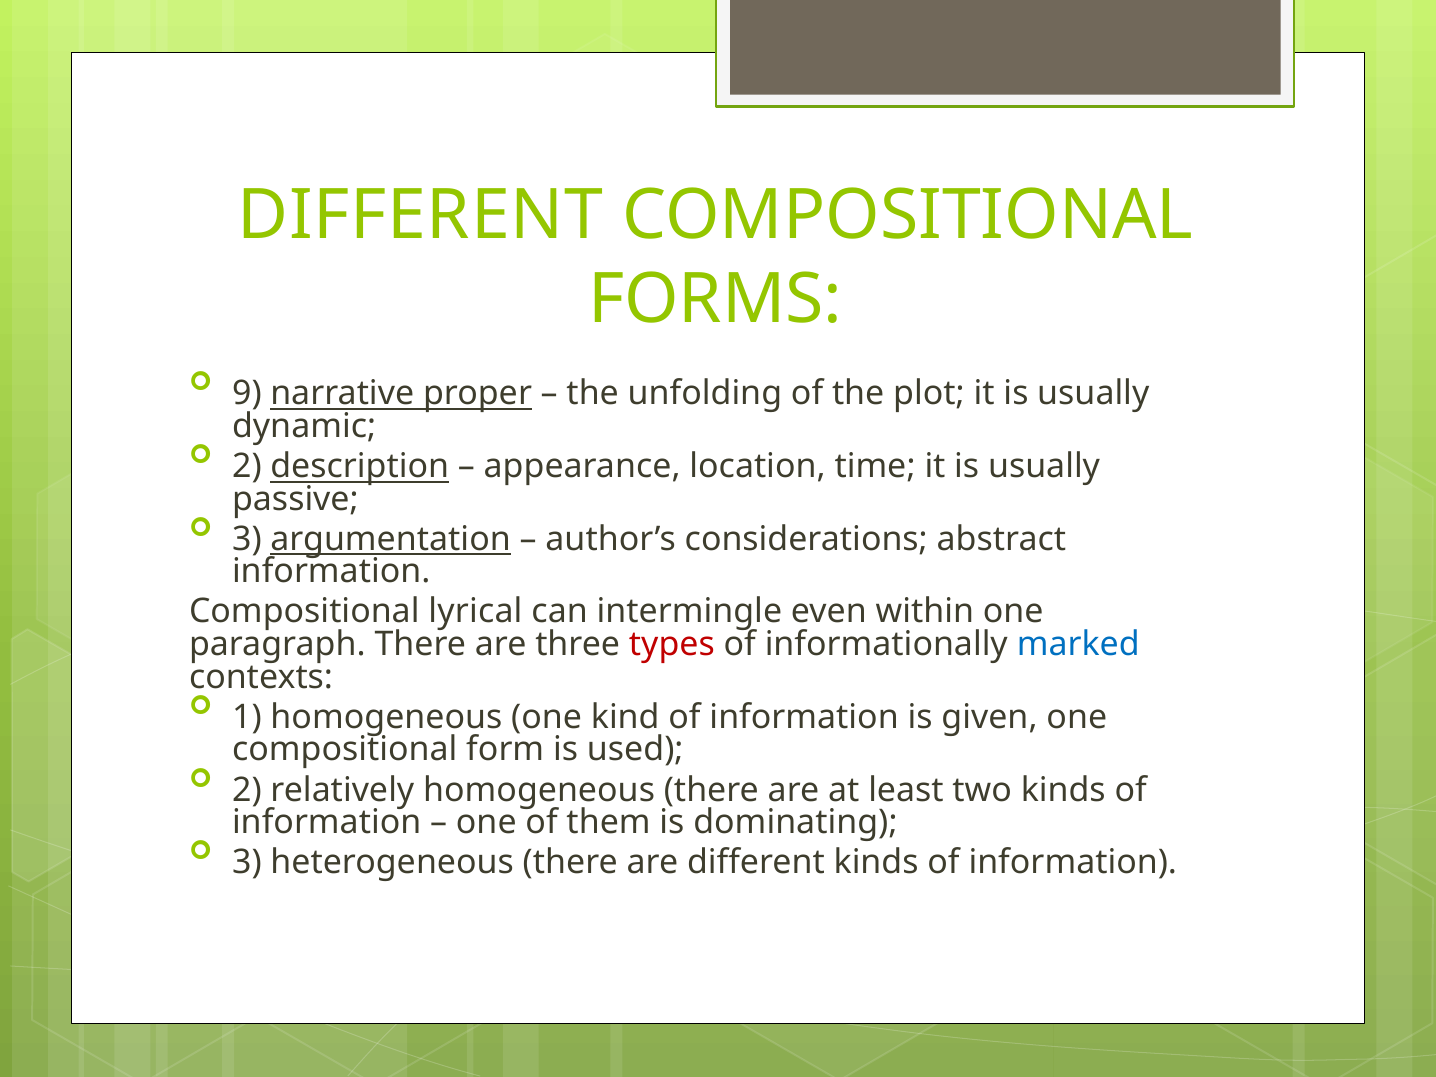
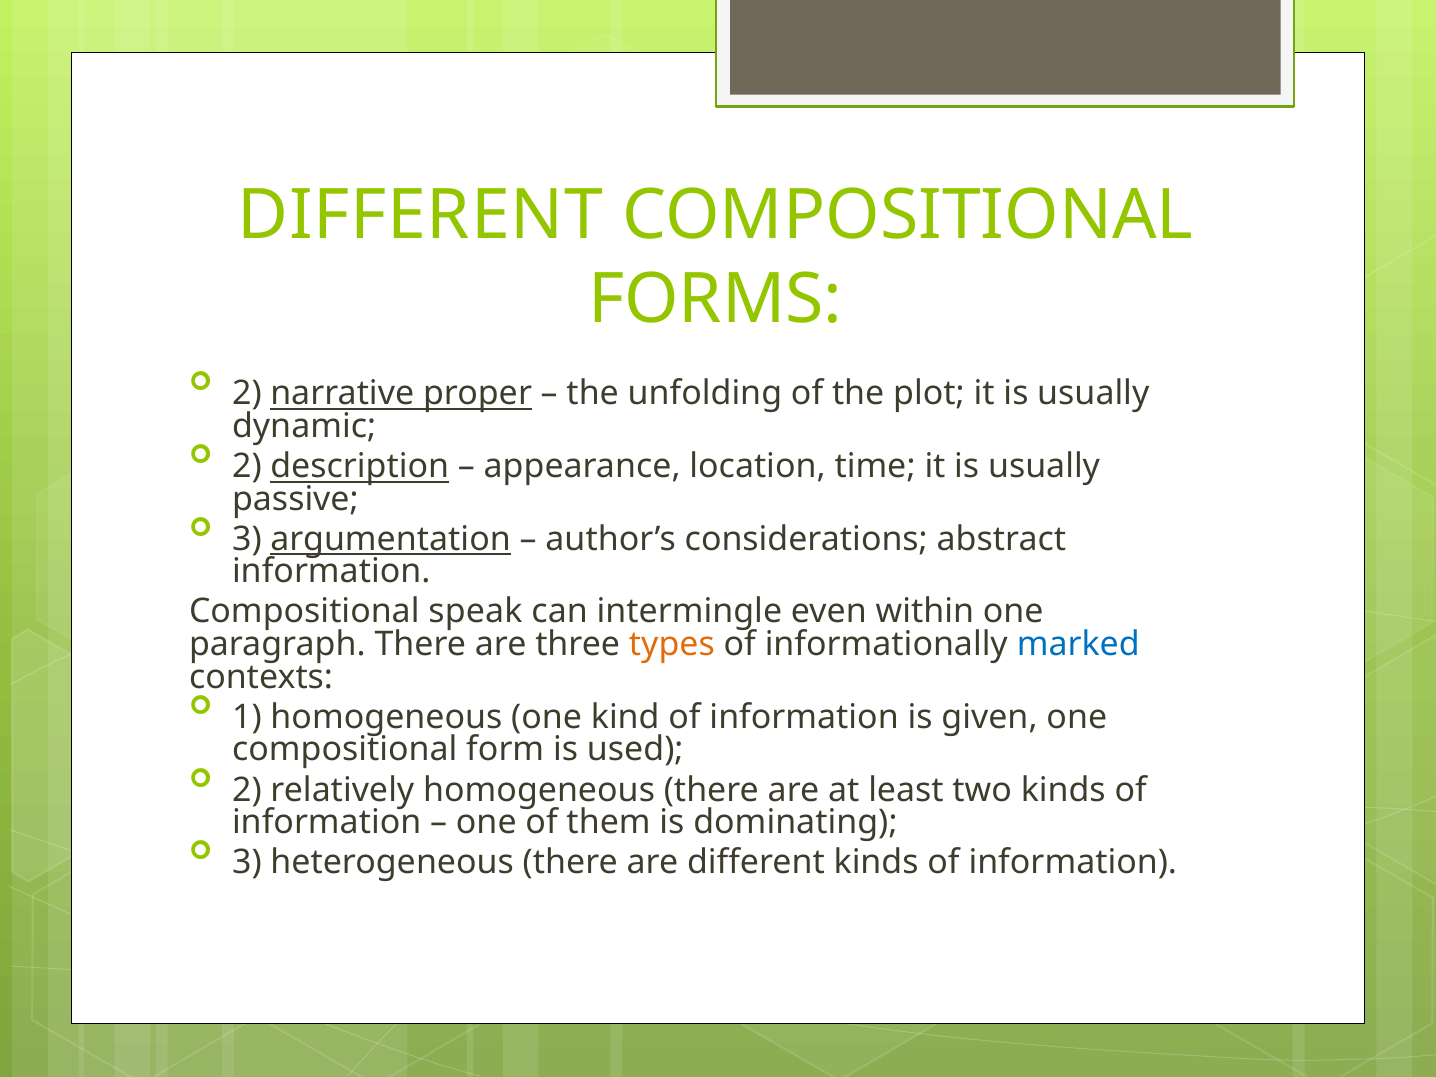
9 at (247, 393): 9 -> 2
lyrical: lyrical -> speak
types colour: red -> orange
